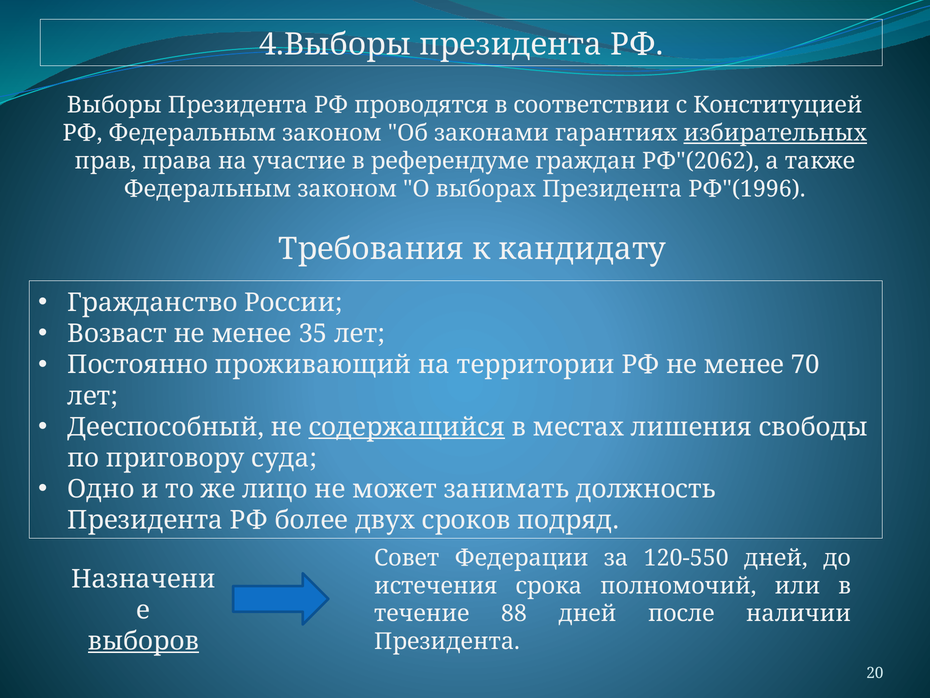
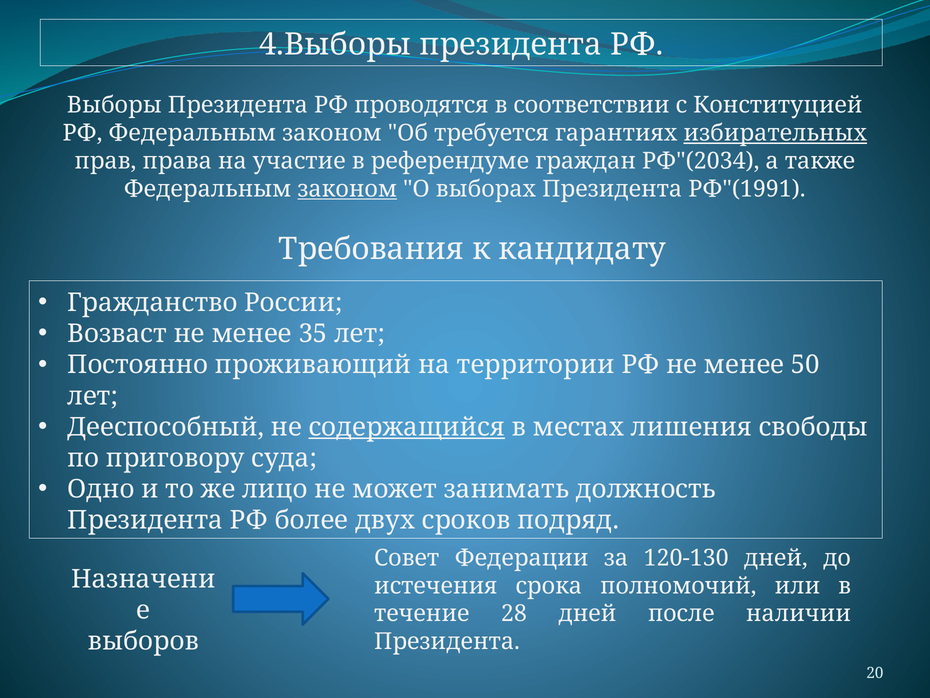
законами: законами -> требуется
РФ"(2062: РФ"(2062 -> РФ"(2034
законом at (347, 189) underline: none -> present
РФ"(1996: РФ"(1996 -> РФ"(1991
70: 70 -> 50
120-550: 120-550 -> 120-130
88: 88 -> 28
выборов underline: present -> none
